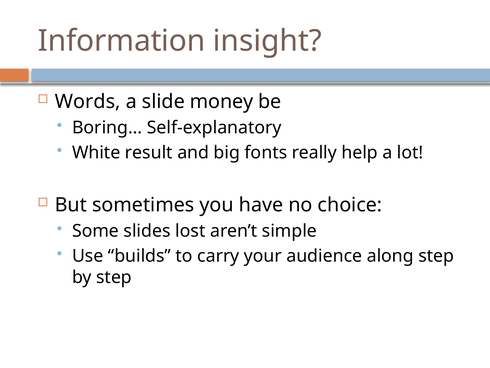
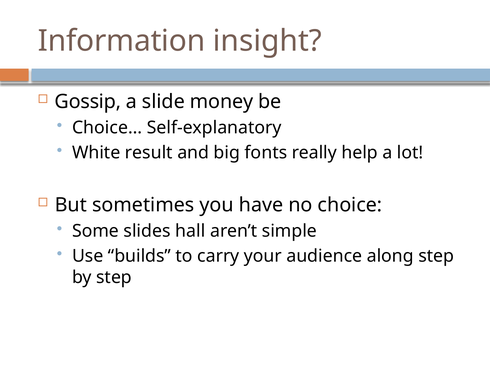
Words: Words -> Gossip
Boring…: Boring… -> Choice…
lost: lost -> hall
